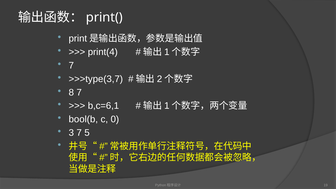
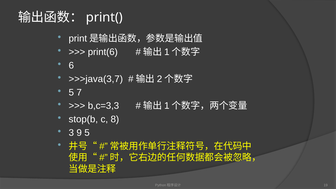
print(4: print(4 -> print(6
7 at (71, 65): 7 -> 6
>>>type(3,7: >>>type(3,7 -> >>>java(3,7
8 at (71, 92): 8 -> 5
b,c=6,1: b,c=6,1 -> b,c=3,3
bool(b: bool(b -> stop(b
0: 0 -> 8
3 7: 7 -> 9
